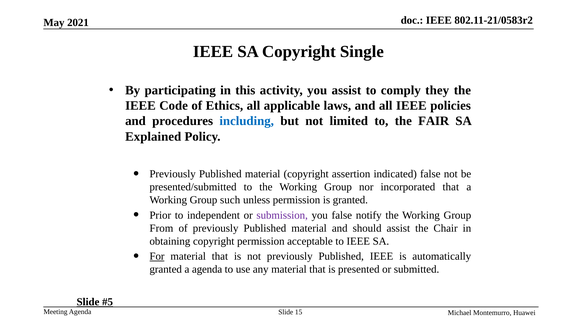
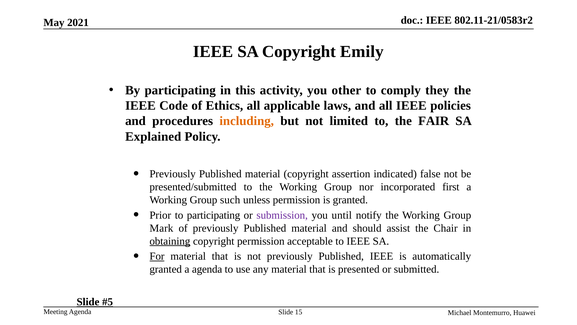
Single: Single -> Emily
you assist: assist -> other
including colour: blue -> orange
incorporated that: that -> first
to independent: independent -> participating
you false: false -> until
From: From -> Mark
obtaining underline: none -> present
